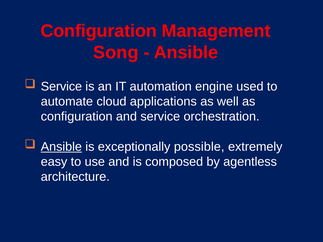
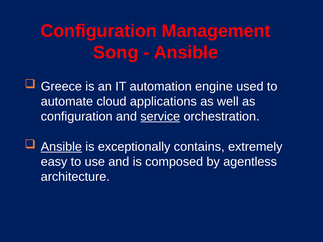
Service at (61, 86): Service -> Greece
service at (160, 117) underline: none -> present
possible: possible -> contains
